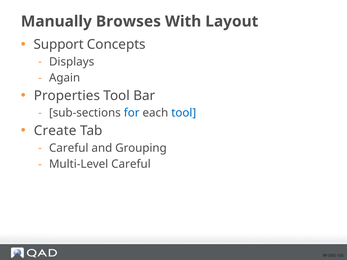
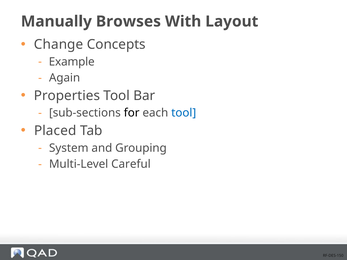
Support: Support -> Change
Displays: Displays -> Example
for colour: blue -> black
Create: Create -> Placed
Careful at (69, 148): Careful -> System
